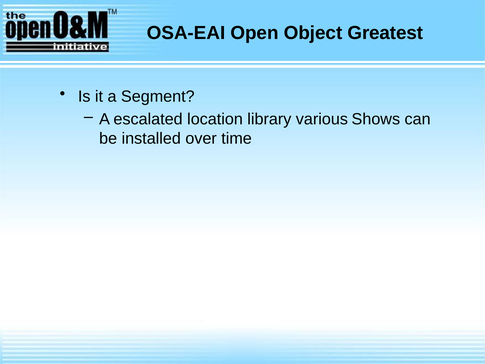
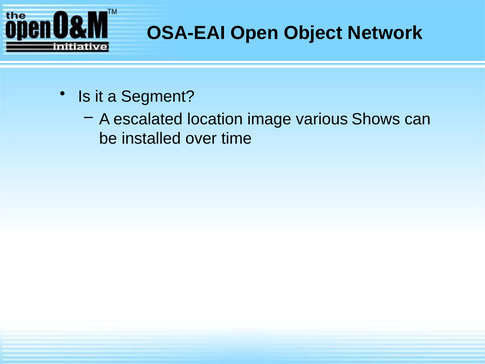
Greatest: Greatest -> Network
library: library -> image
